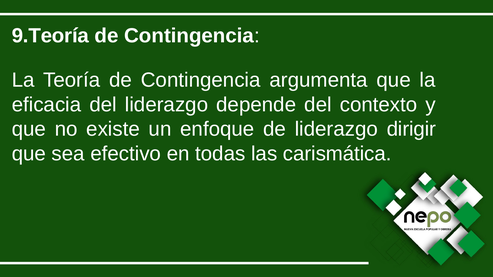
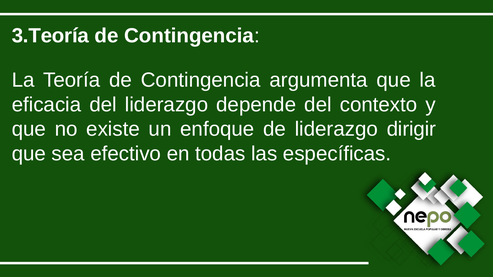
9.Teoría: 9.Teoría -> 3.Teoría
carismática: carismática -> específicas
